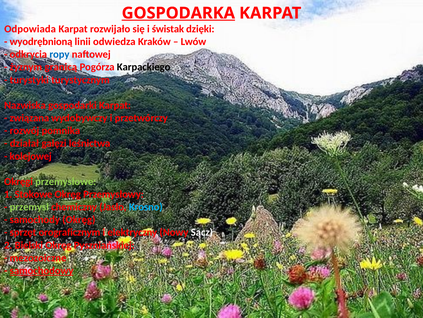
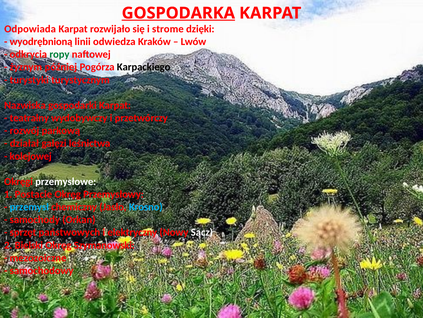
świstak: świstak -> strome
ropy colour: blue -> green
granicą: granicą -> później
związana: związana -> teatralny
pomnika: pomnika -> parkową
przemysłowe colour: light green -> white
Stokowe: Stokowe -> Postacie
przemysł colour: light green -> light blue
samochody Okręg: Okręg -> Orkan
orograficznym: orograficznym -> państwowych
Pyszniańskiej: Pyszniańskiej -> Szymanowski
samochodowy underline: present -> none
